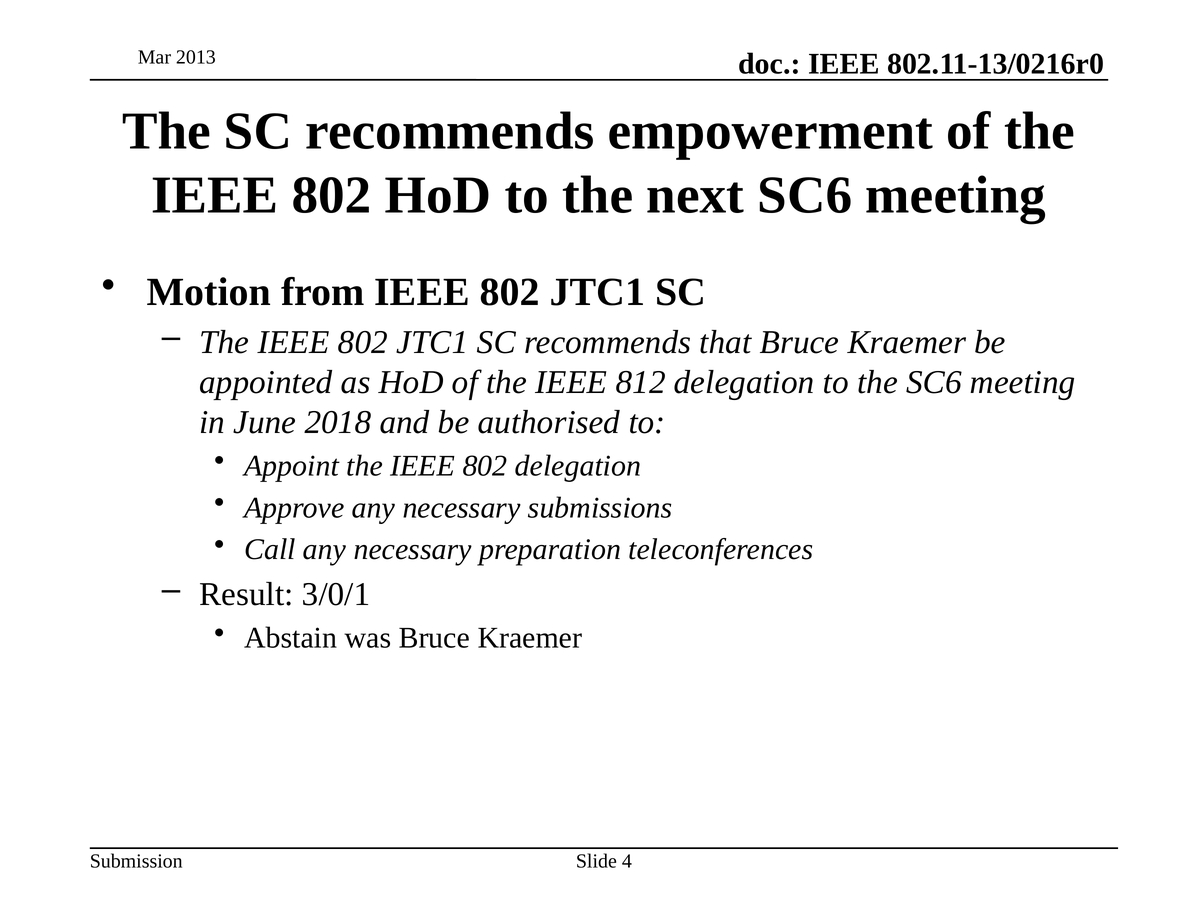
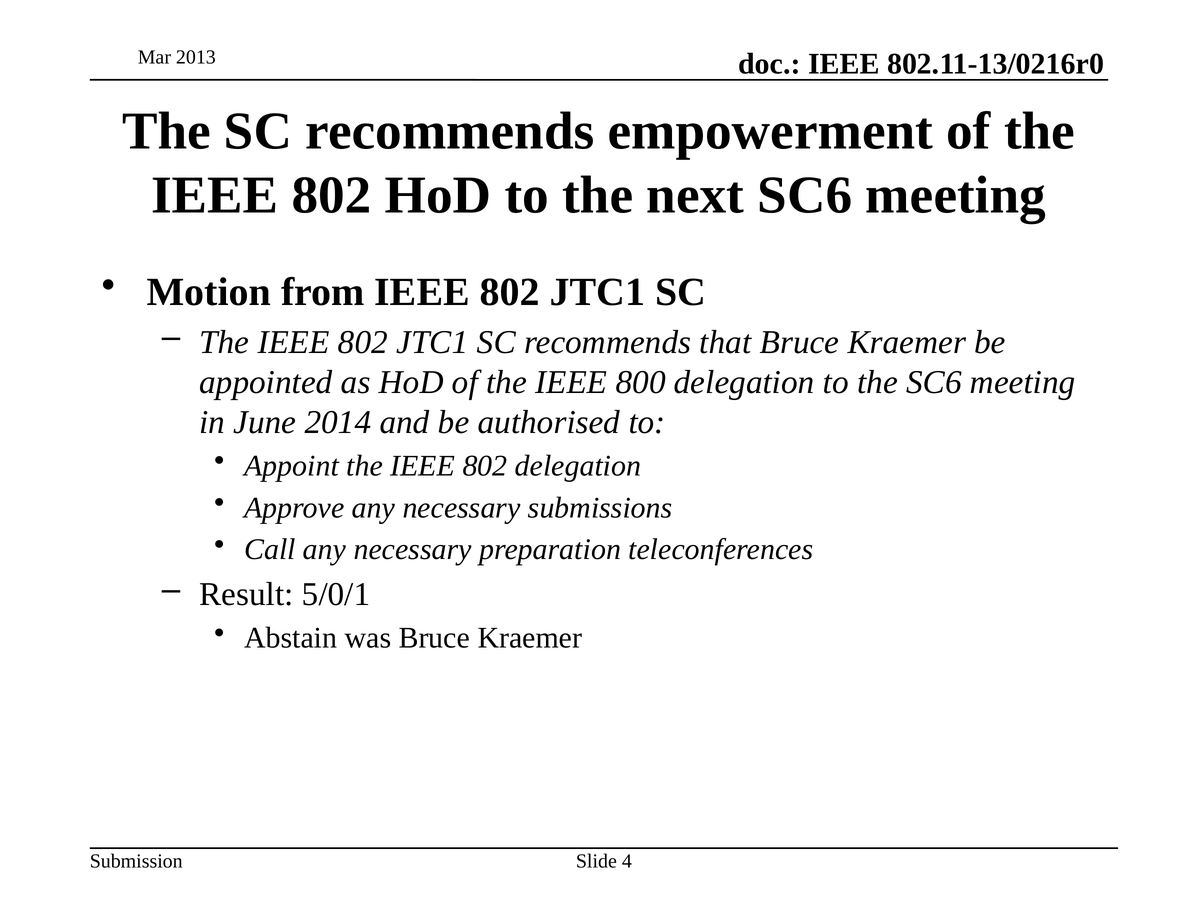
812: 812 -> 800
2018: 2018 -> 2014
3/0/1: 3/0/1 -> 5/0/1
